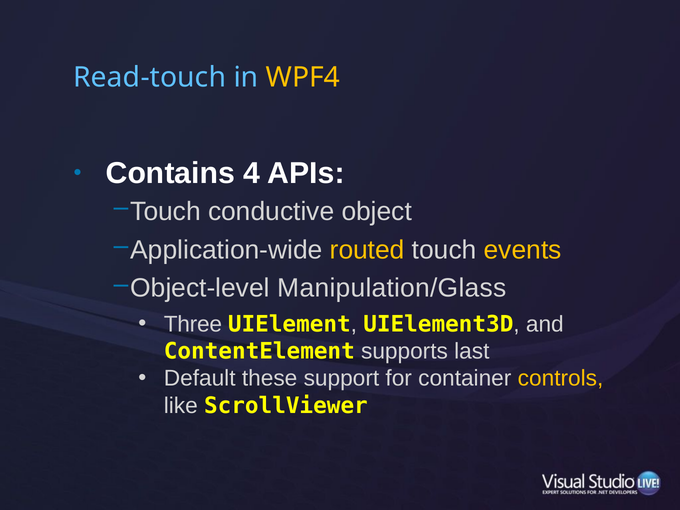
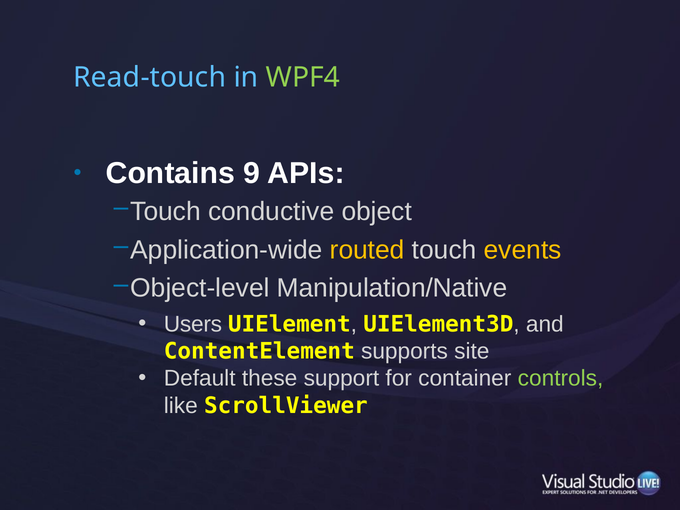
WPF4 colour: yellow -> light green
4: 4 -> 9
Manipulation/Glass: Manipulation/Glass -> Manipulation/Native
Three: Three -> Users
last: last -> site
controls colour: yellow -> light green
